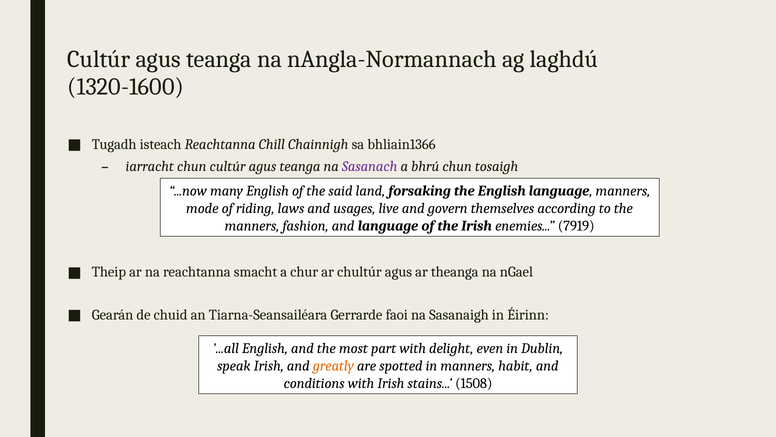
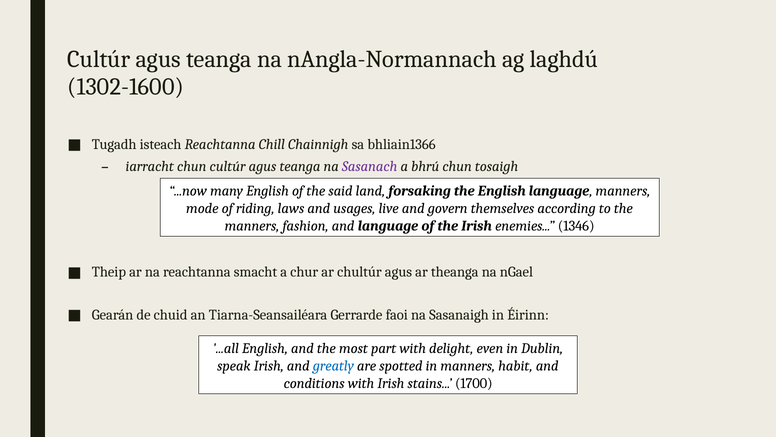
1320-1600: 1320-1600 -> 1302-1600
7919: 7919 -> 1346
greatly colour: orange -> blue
1508: 1508 -> 1700
